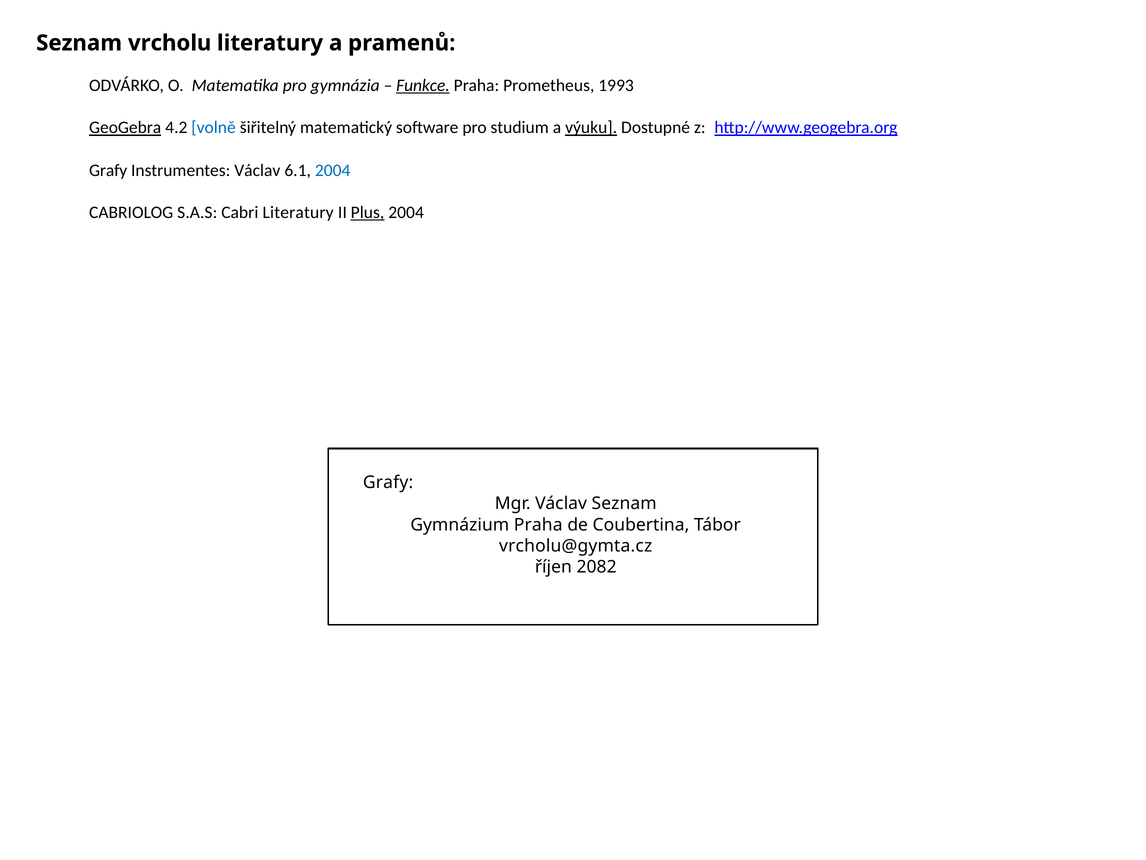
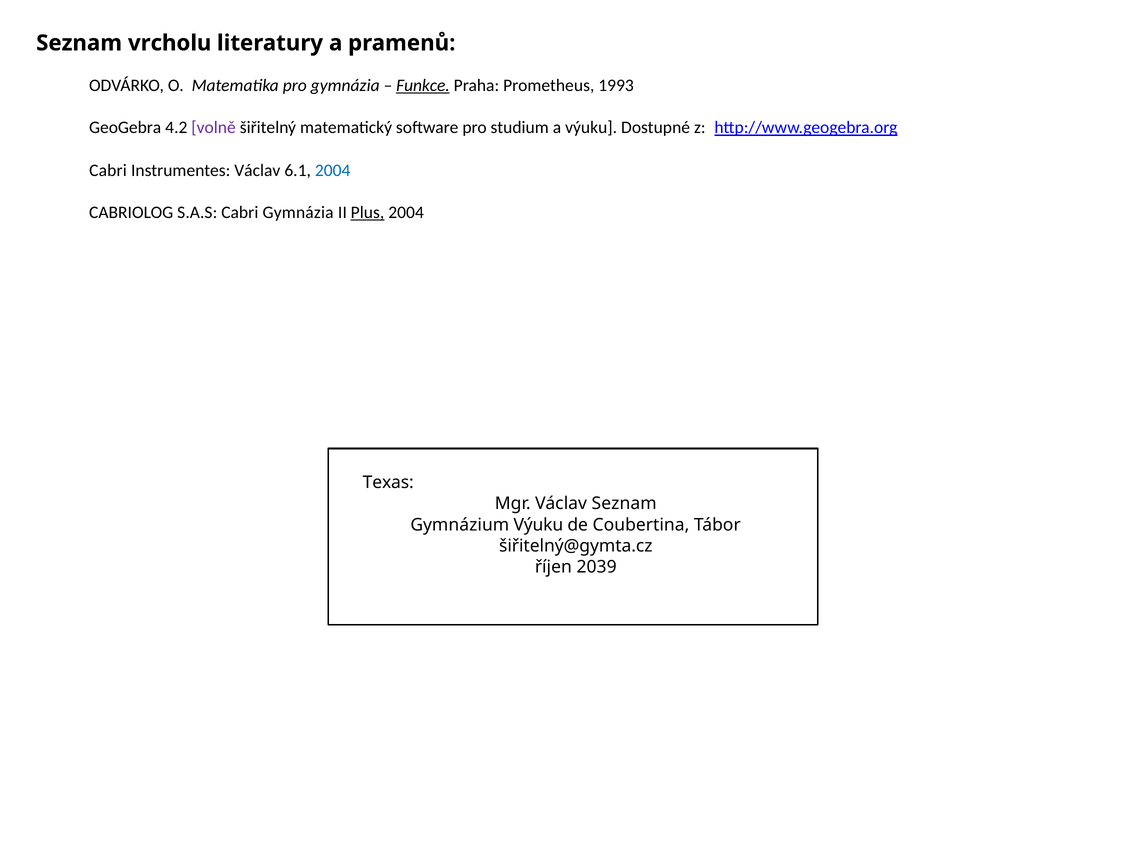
GeoGebra underline: present -> none
volně colour: blue -> purple
výuku at (591, 128) underline: present -> none
Grafy at (108, 170): Grafy -> Cabri
Cabri Literatury: Literatury -> Gymnázia
Grafy at (388, 482): Grafy -> Texas
Gymnázium Praha: Praha -> Výuku
vrcholu@gymta.cz: vrcholu@gymta.cz -> šiřitelný@gymta.cz
2082: 2082 -> 2039
